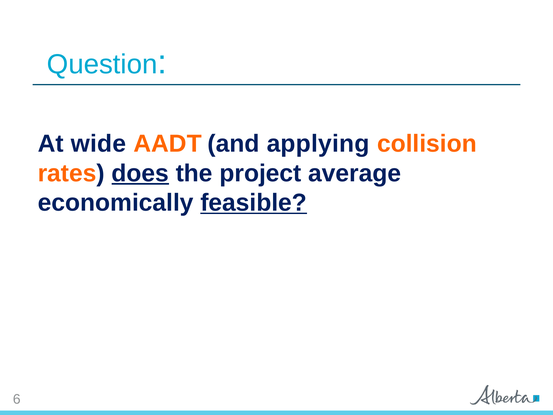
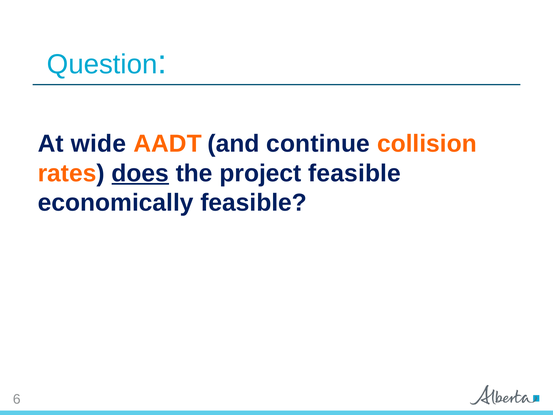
applying: applying -> continue
project average: average -> feasible
feasible at (254, 203) underline: present -> none
